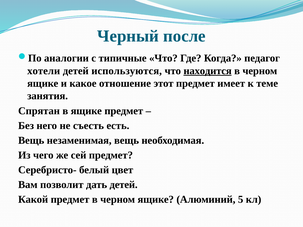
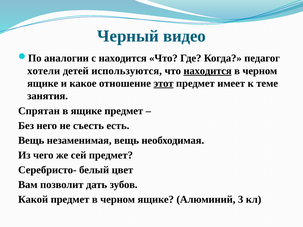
после: после -> видео
с типичные: типичные -> находится
этот underline: none -> present
дать детей: детей -> зубов
5: 5 -> 3
